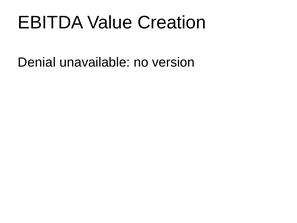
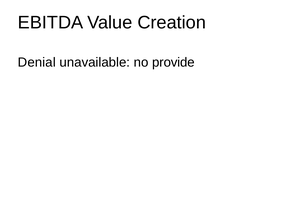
version: version -> provide
